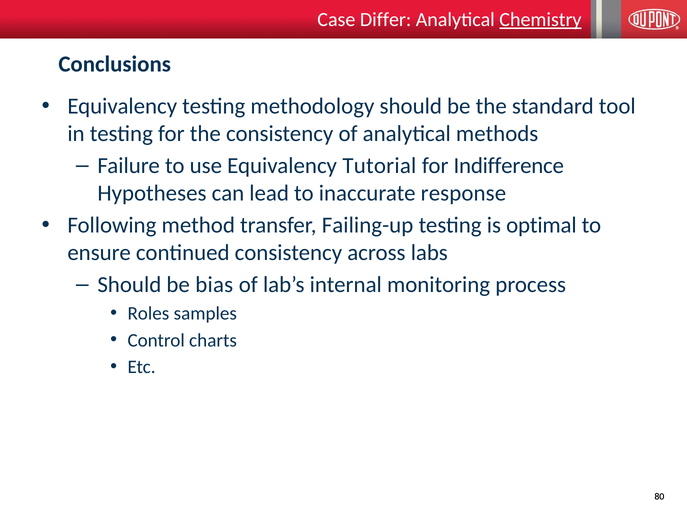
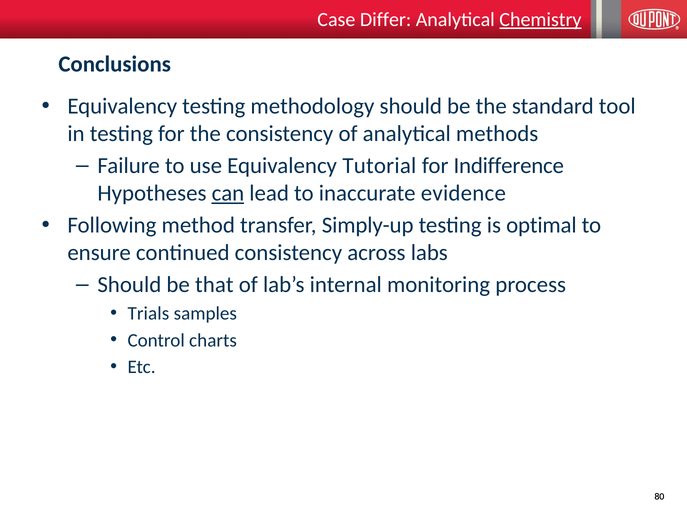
can underline: none -> present
response: response -> evidence
Failing-up: Failing-up -> Simply-up
bias: bias -> that
Roles: Roles -> Trials
